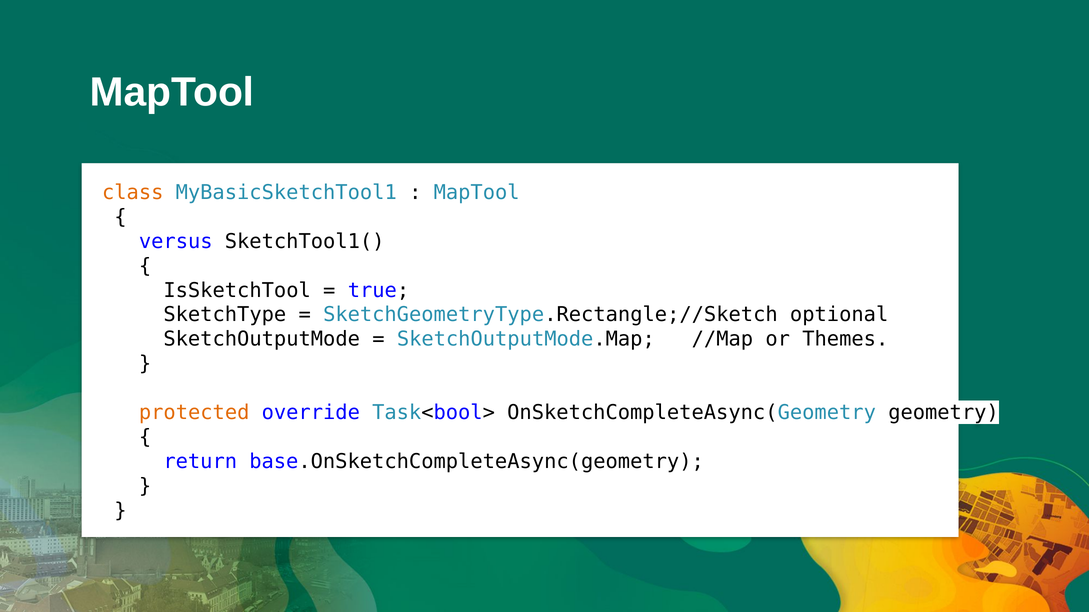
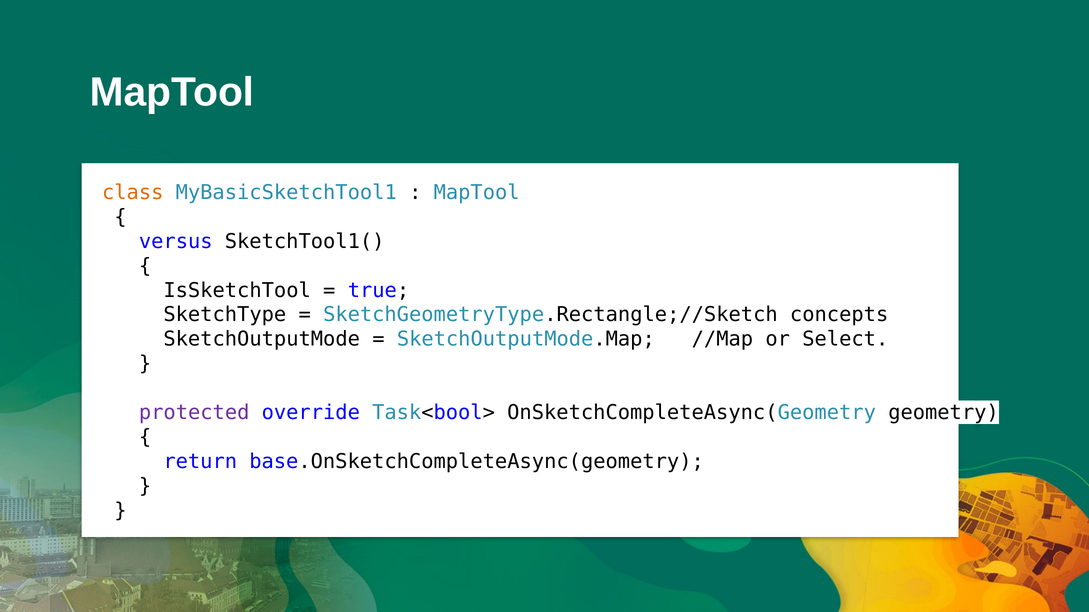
optional: optional -> concepts
Themes: Themes -> Select
protected colour: orange -> purple
